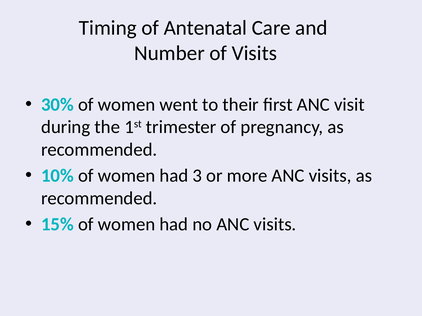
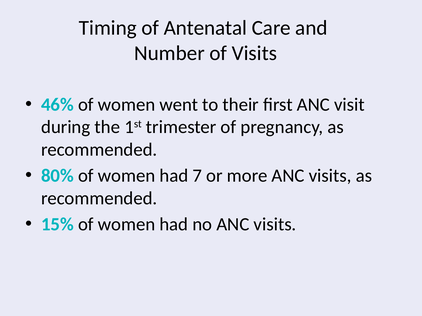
30%: 30% -> 46%
10%: 10% -> 80%
3: 3 -> 7
